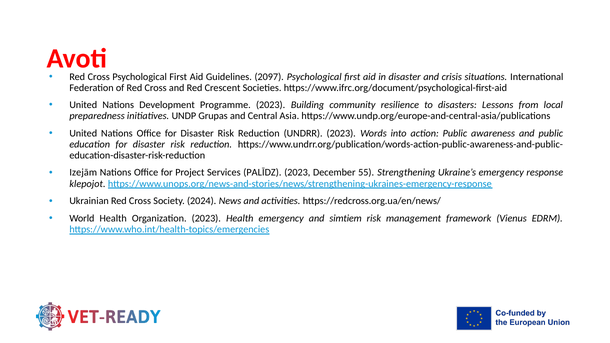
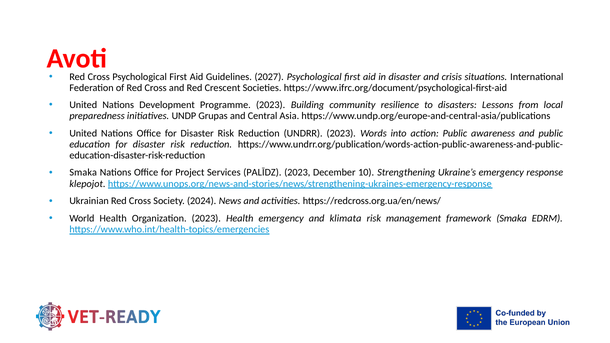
2097: 2097 -> 2027
Izejām at (83, 173): Izejām -> Smaka
55: 55 -> 10
simtiem: simtiem -> klimata
framework Vienus: Vienus -> Smaka
